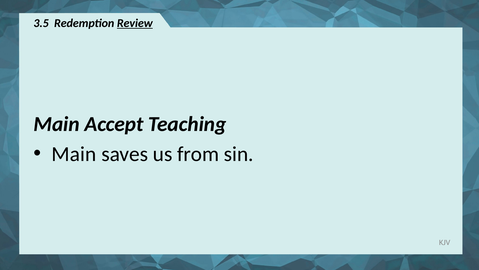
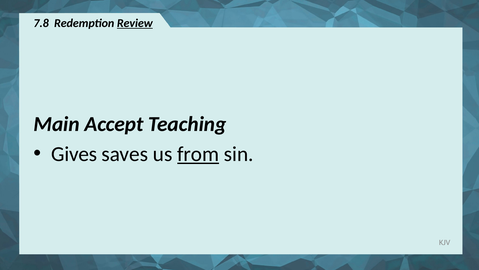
3.5: 3.5 -> 7.8
Main at (74, 154): Main -> Gives
from underline: none -> present
